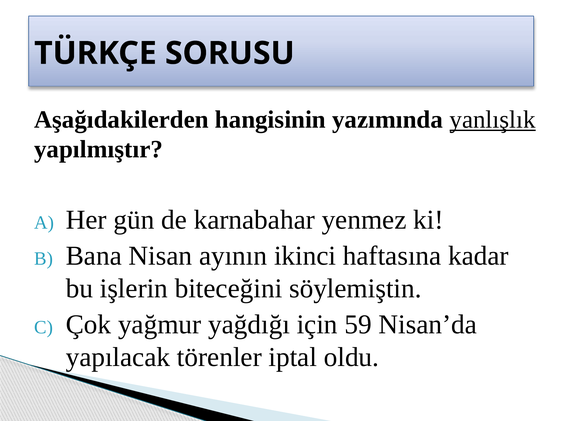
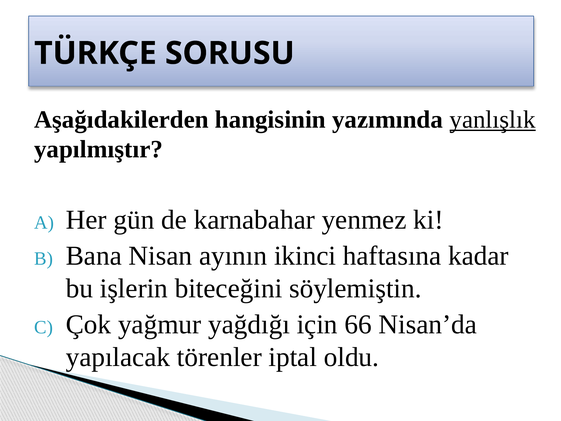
59: 59 -> 66
